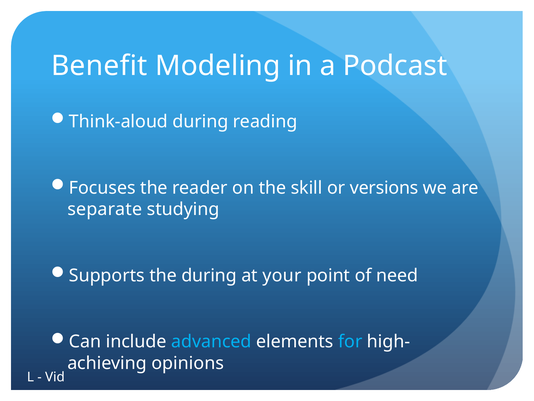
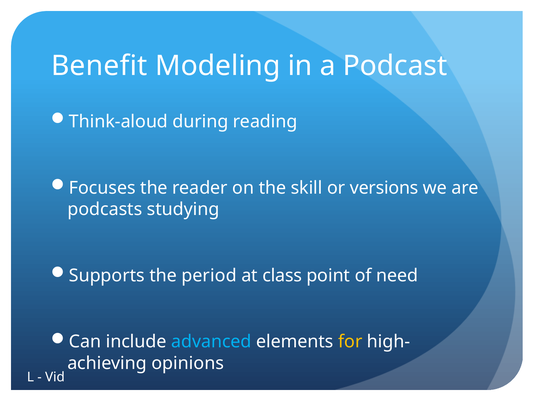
separate: separate -> podcasts
the during: during -> period
your: your -> class
for colour: light blue -> yellow
